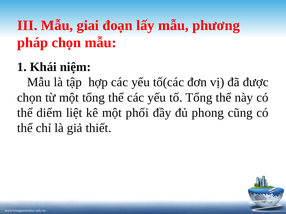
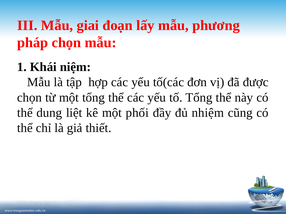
diểm: diểm -> dung
phong: phong -> nhiệm
